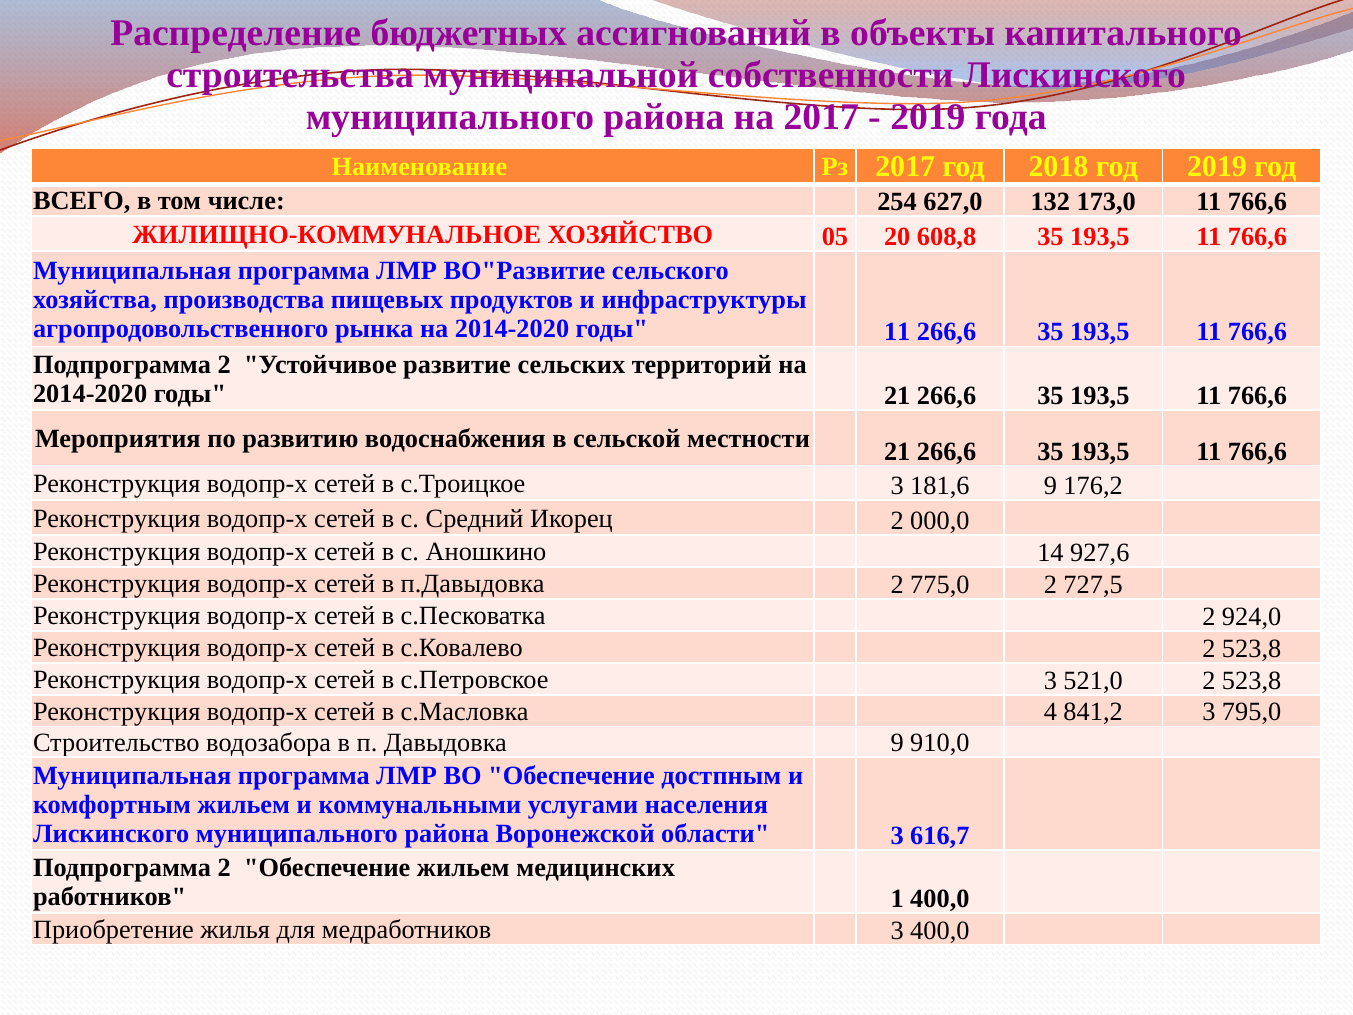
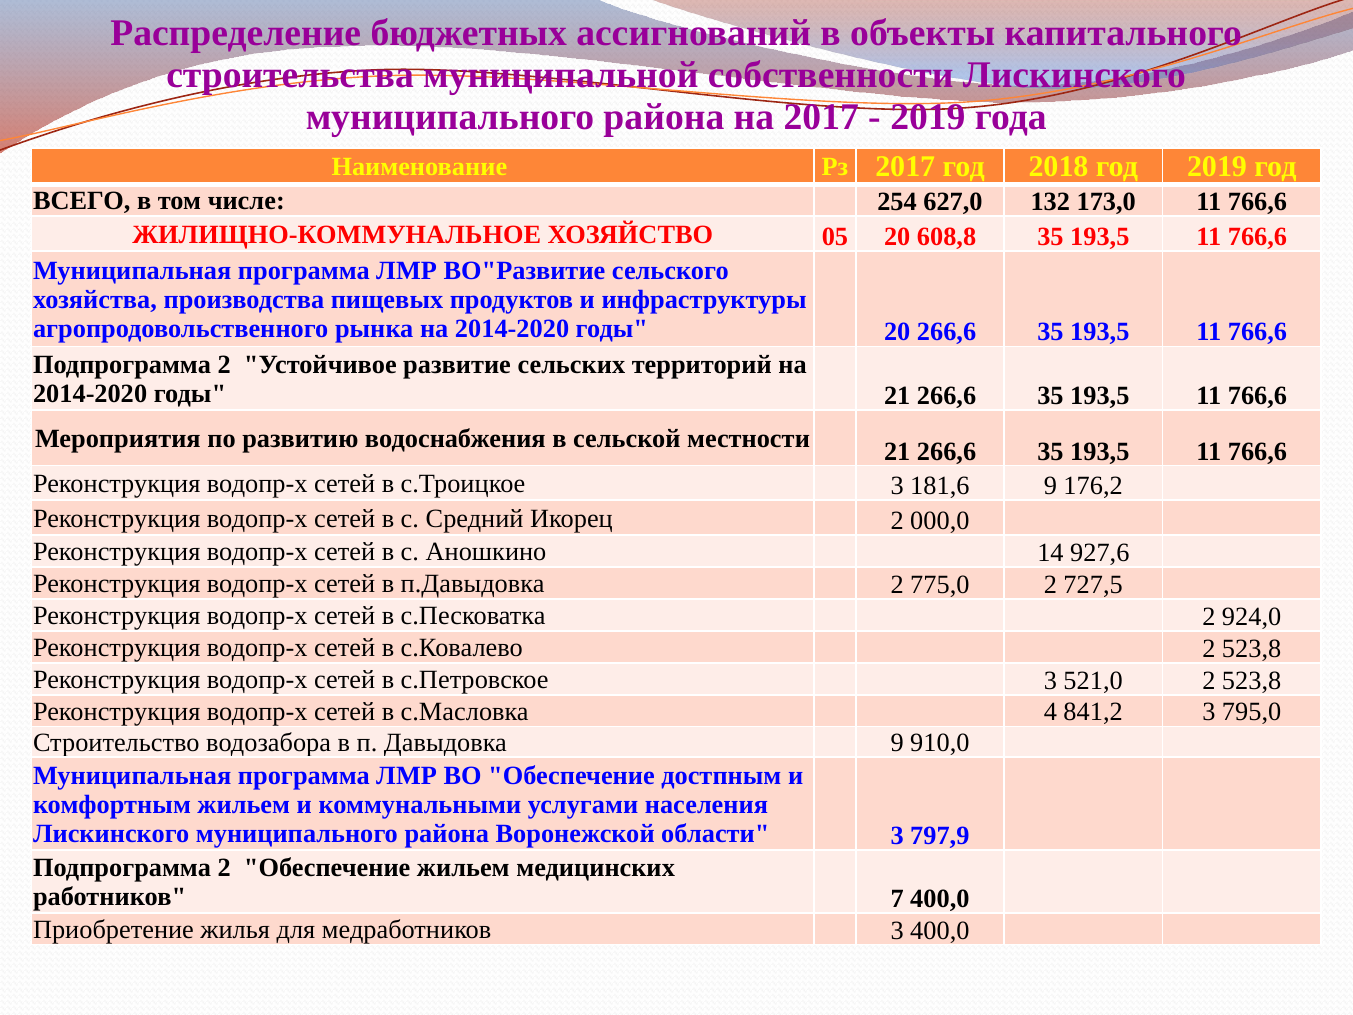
годы 11: 11 -> 20
616,7: 616,7 -> 797,9
1: 1 -> 7
